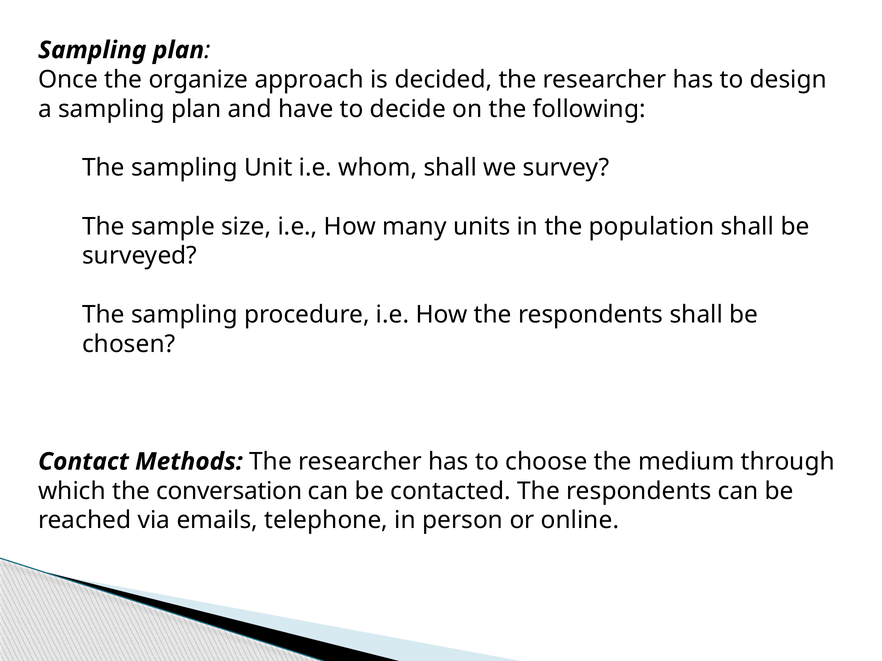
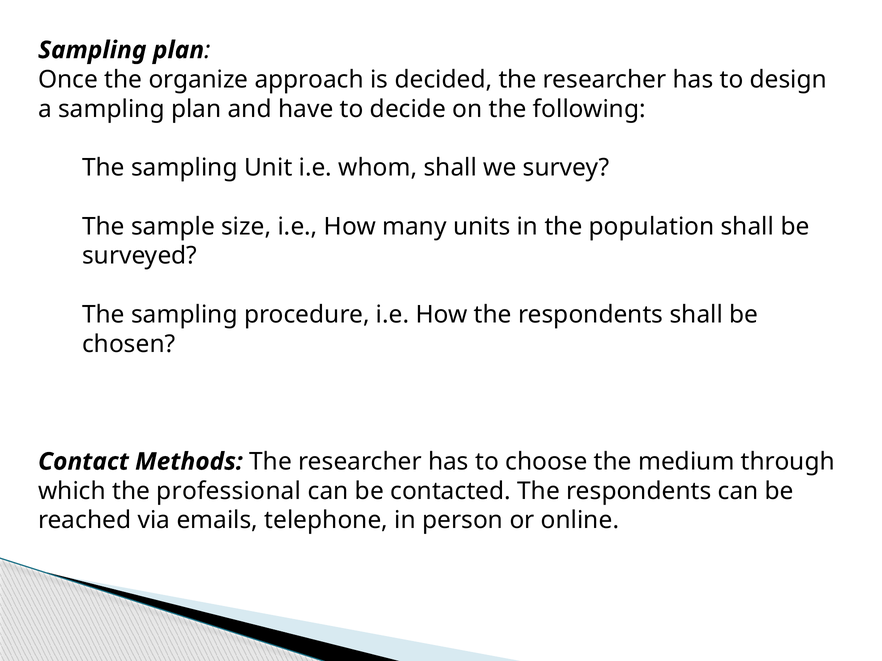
conversation: conversation -> professional
